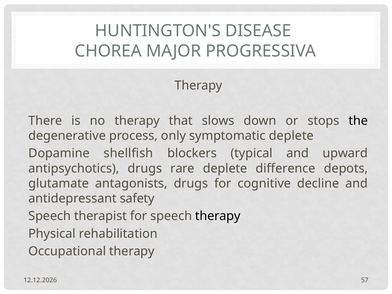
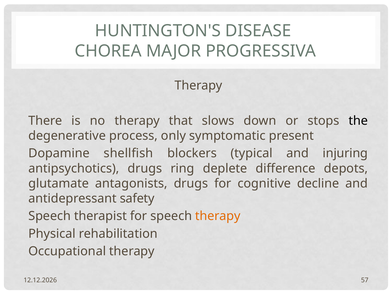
symptomatic deplete: deplete -> present
upward: upward -> injuring
rare: rare -> ring
therapy at (218, 216) colour: black -> orange
